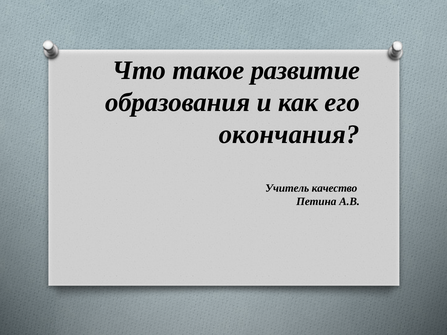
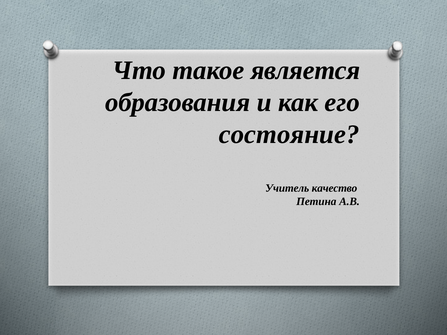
развитие: развитие -> является
окончания: окончания -> состояние
